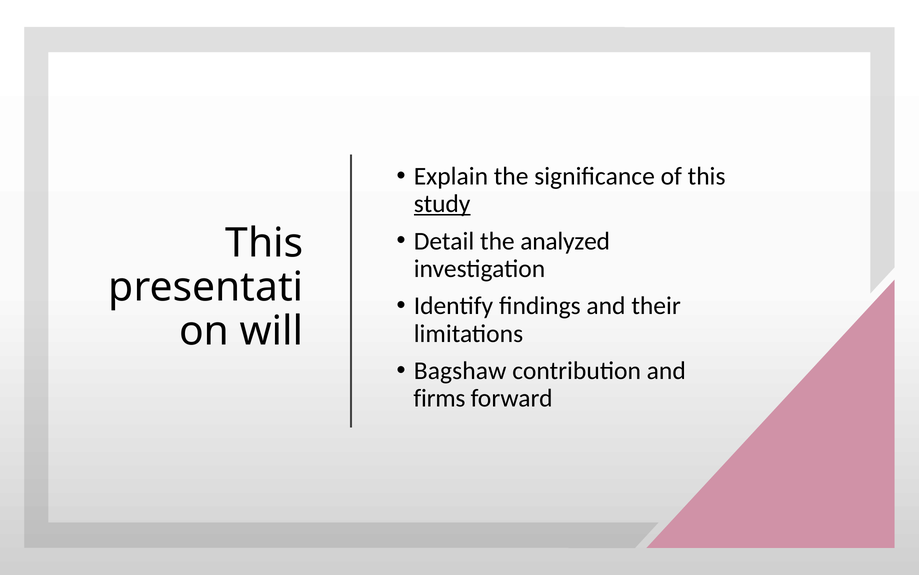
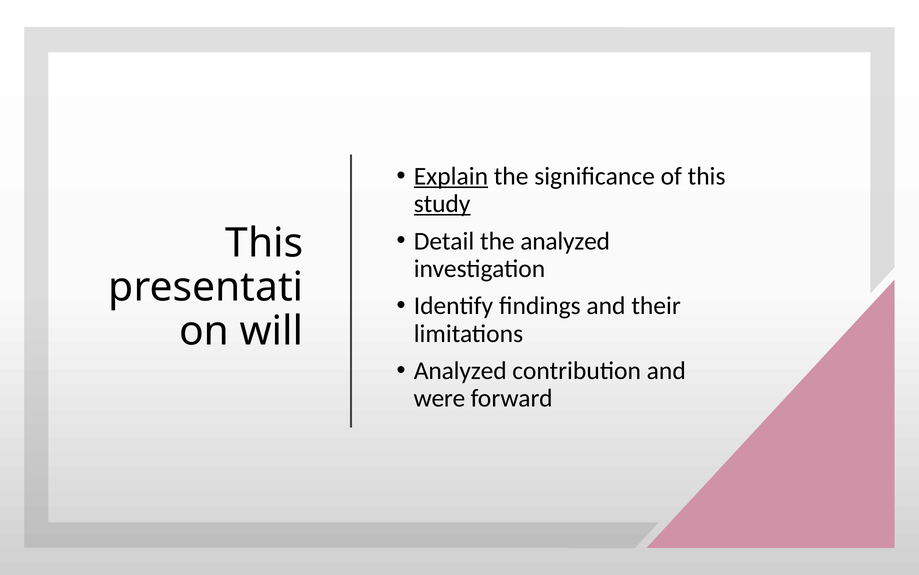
Explain underline: none -> present
Bagshaw at (460, 370): Bagshaw -> Analyzed
firms: firms -> were
